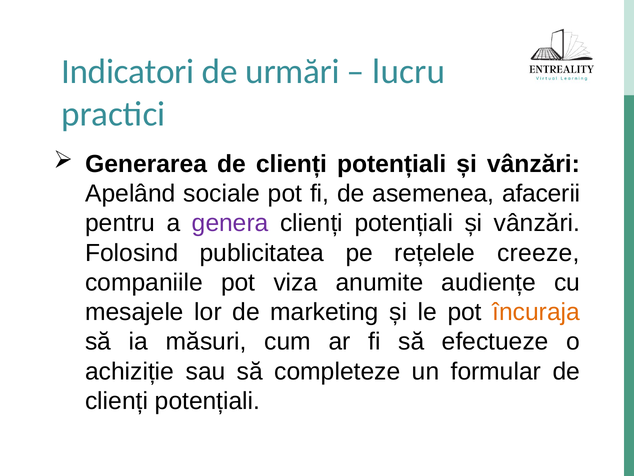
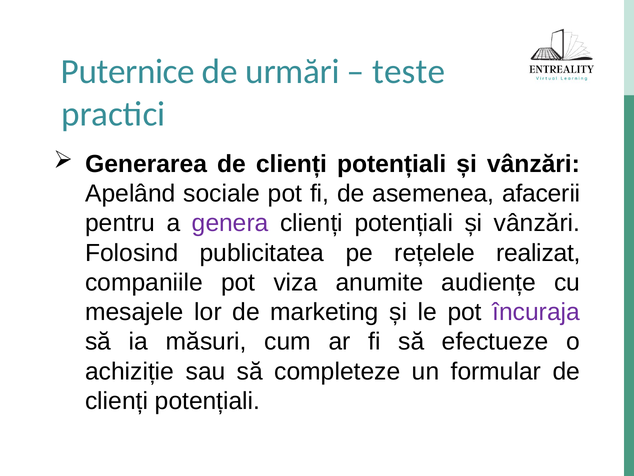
Indicatori: Indicatori -> Puternice
lucru: lucru -> teste
creeze: creeze -> realizat
încuraja colour: orange -> purple
